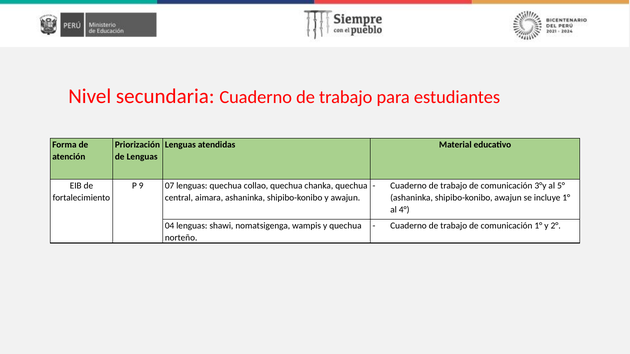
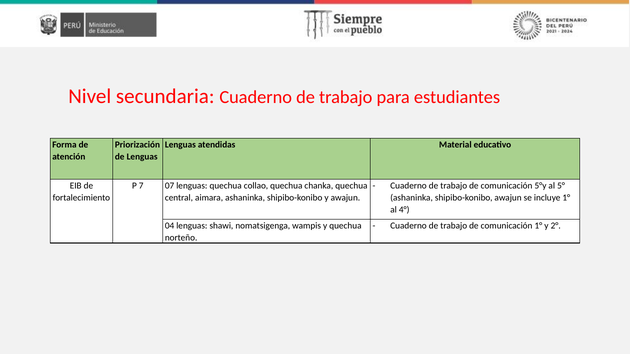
9: 9 -> 7
3°y: 3°y -> 5°y
